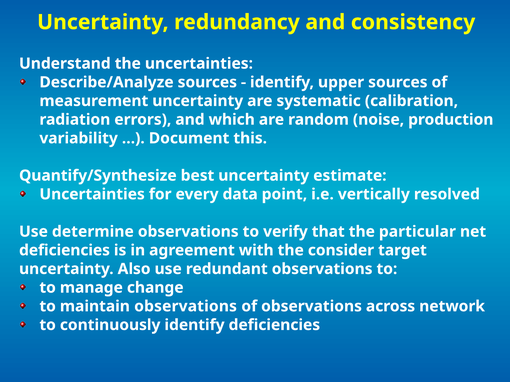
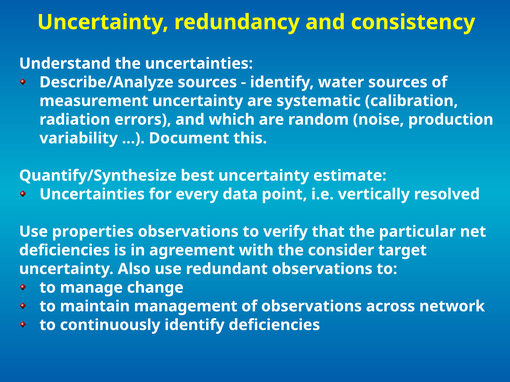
upper: upper -> water
determine: determine -> properties
maintain observations: observations -> management
